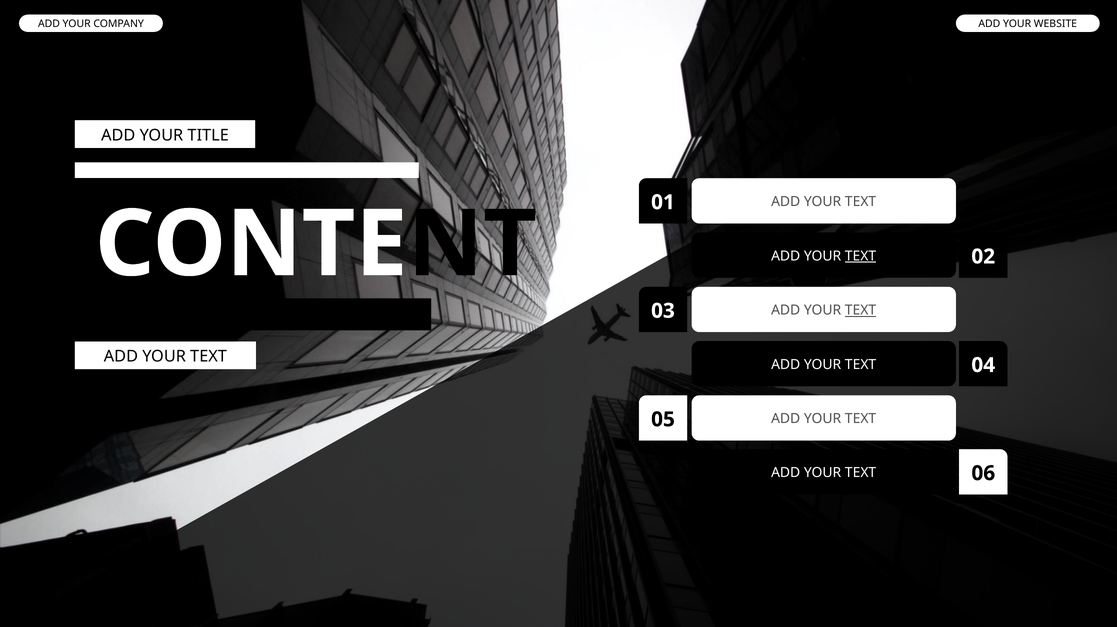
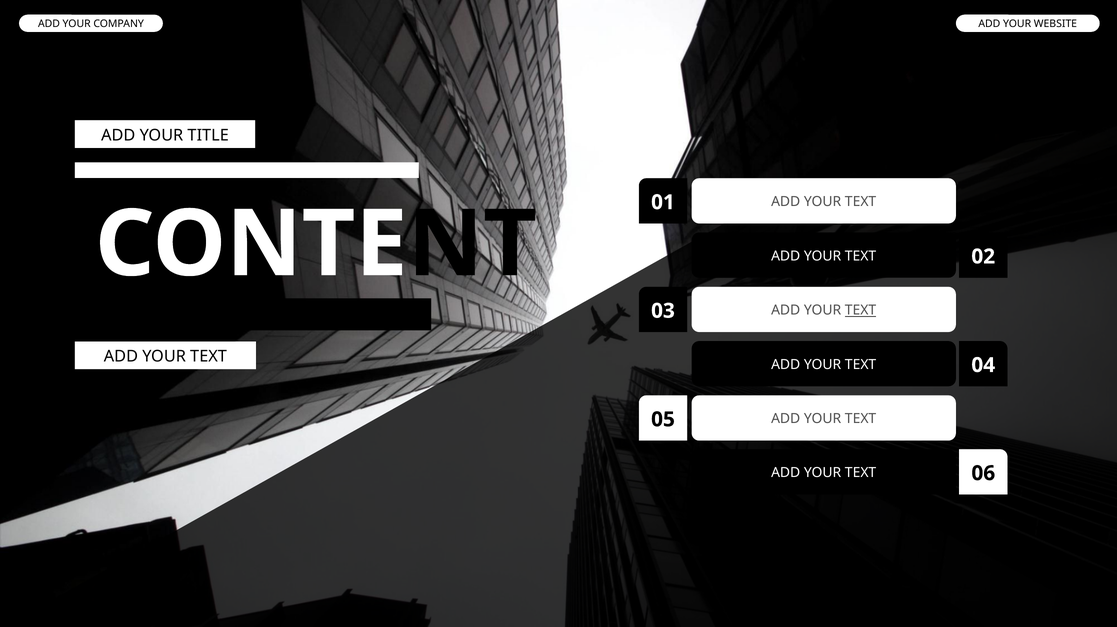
TEXT at (861, 256) underline: present -> none
